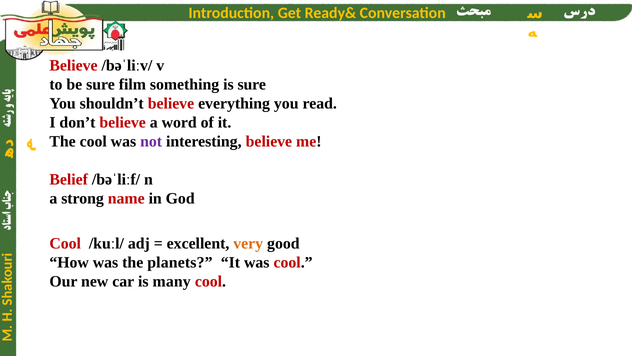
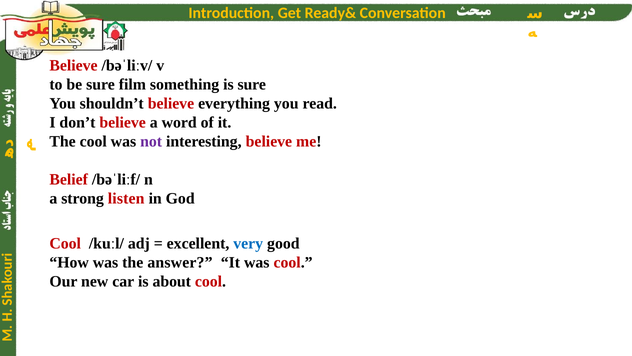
name: name -> listen
very colour: orange -> blue
planets: planets -> answer
many: many -> about
